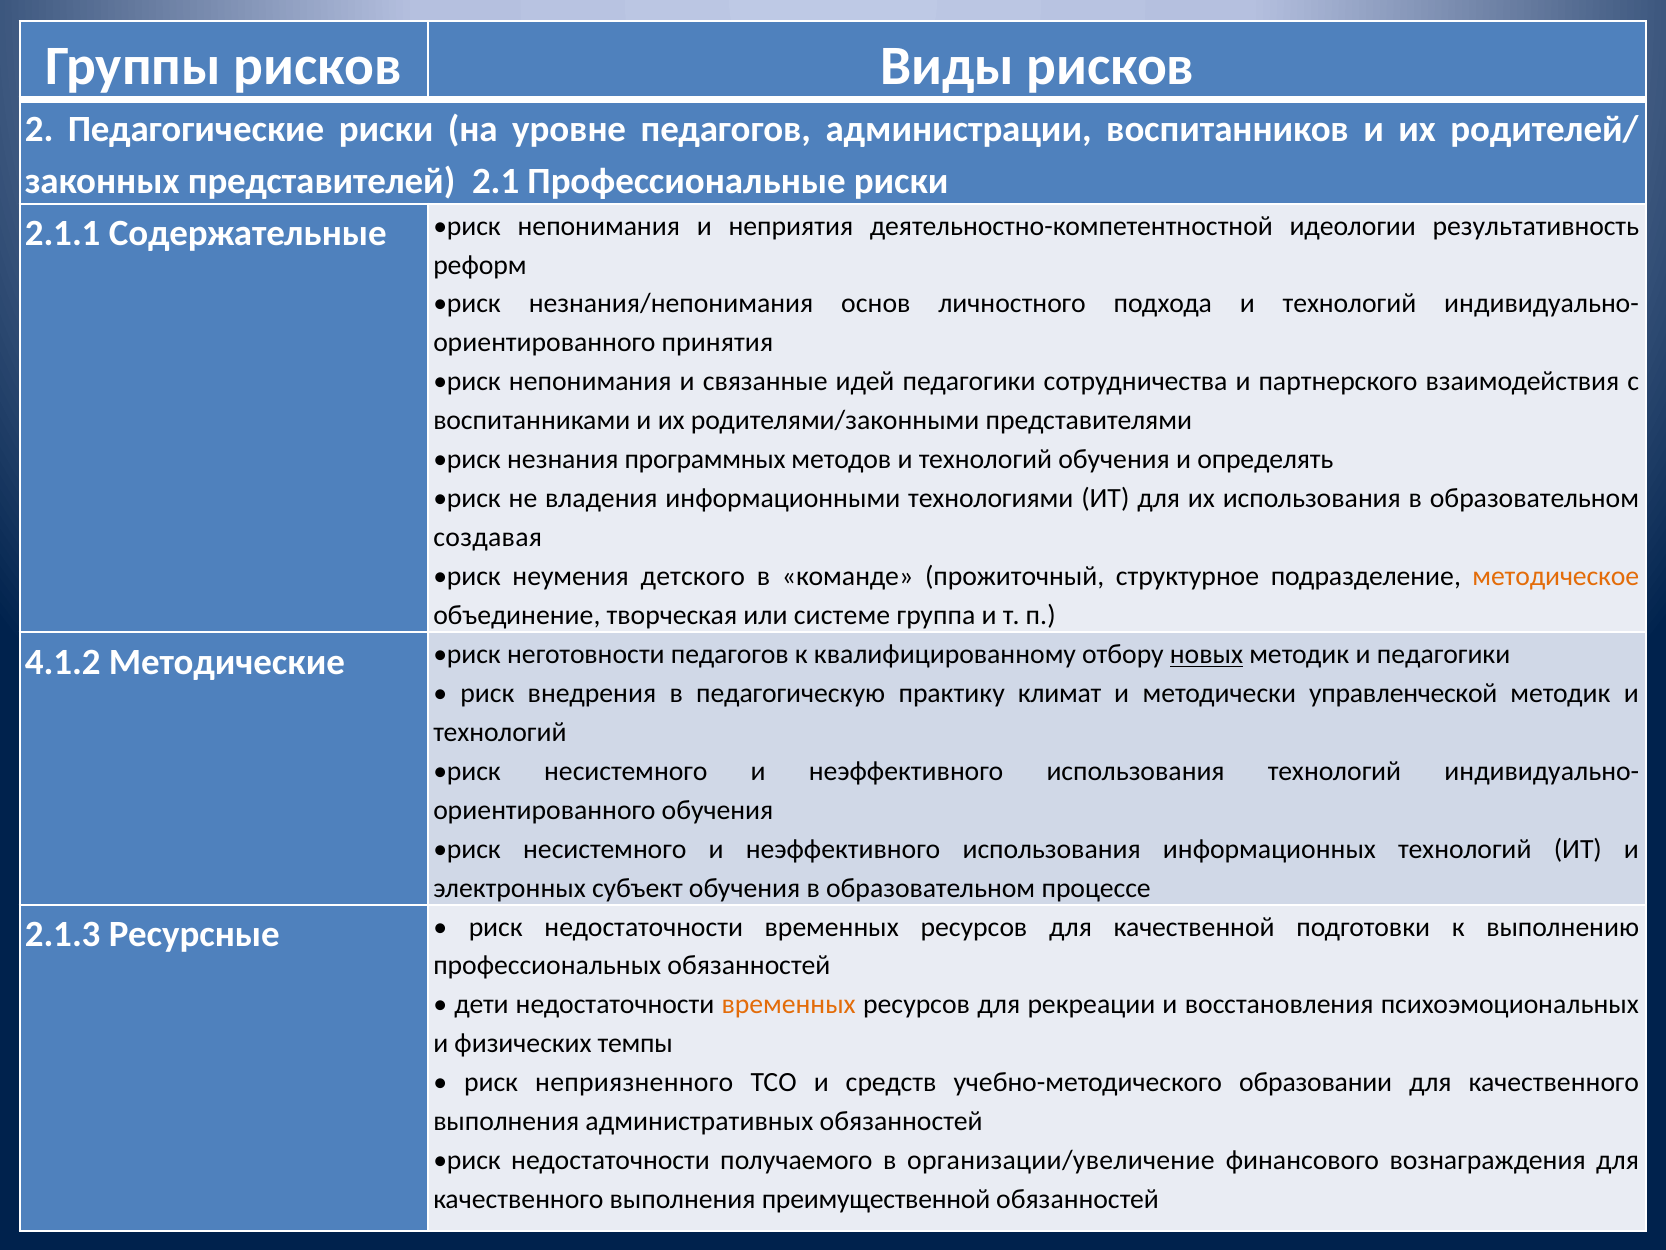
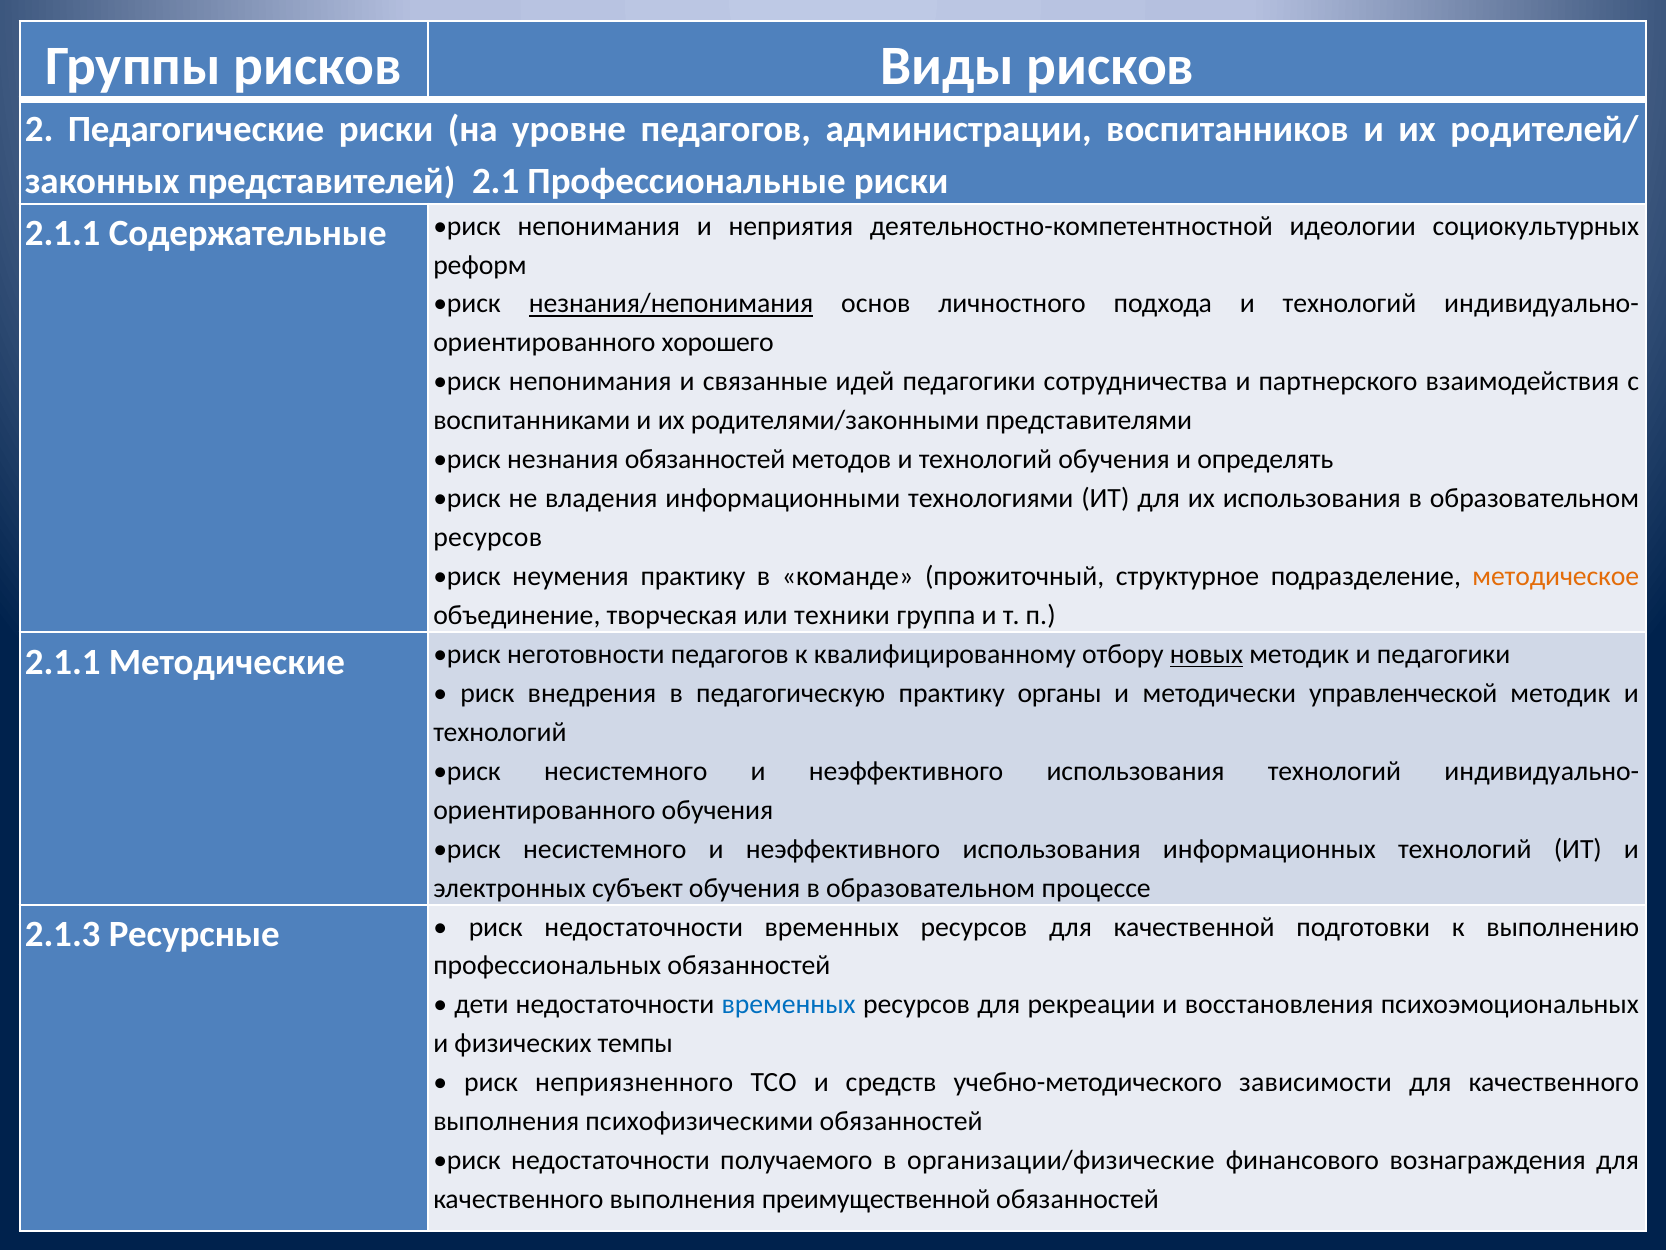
результативность: результативность -> социокультурных
незнания/непонимания underline: none -> present
принятия: принятия -> хорошего
незнания программных: программных -> обязанностей
создавая at (488, 537): создавая -> ресурсов
неумения детского: детского -> практику
системе: системе -> техники
4.1.2 at (63, 662): 4.1.2 -> 2.1.1
климат: климат -> органы
временных at (789, 1004) colour: orange -> blue
образовании: образовании -> зависимости
административных: административных -> психофизическими
организации/увеличение: организации/увеличение -> организации/физические
